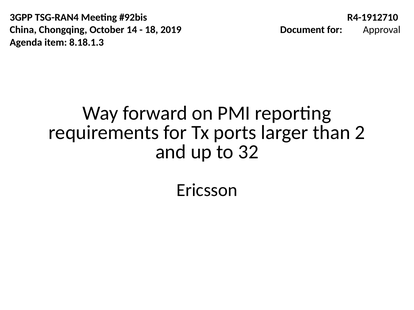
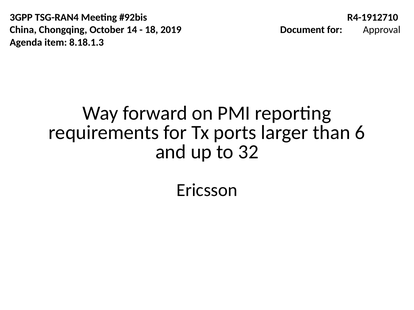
2: 2 -> 6
